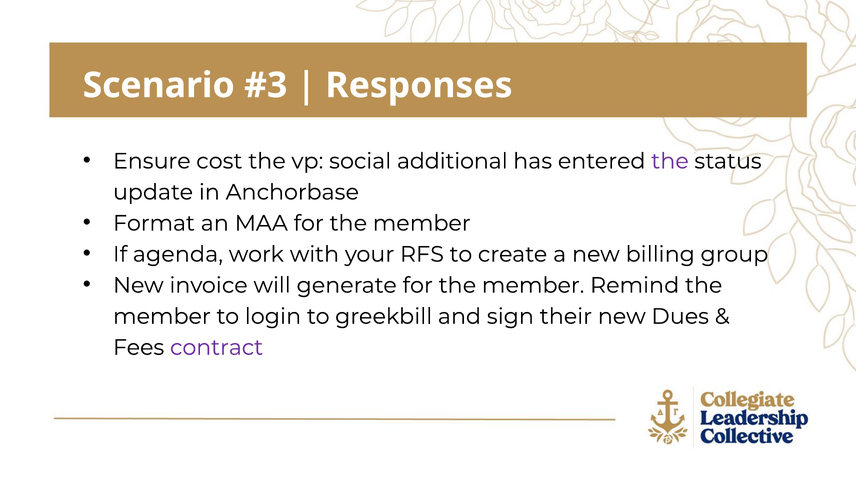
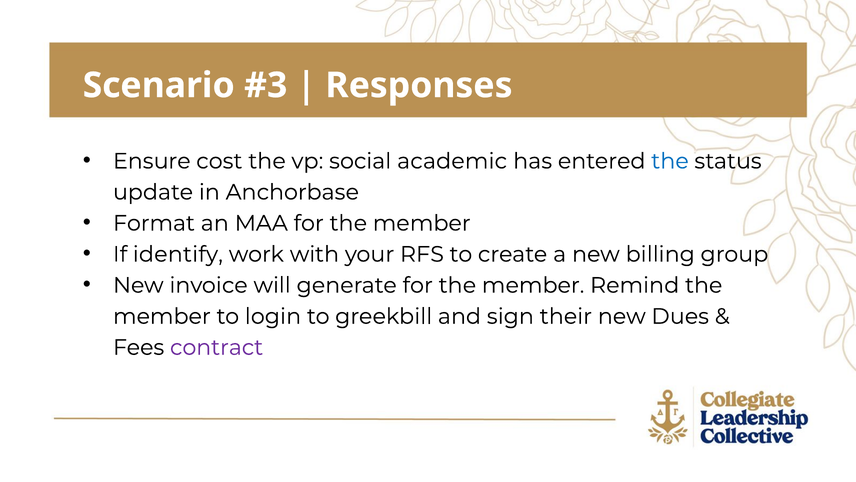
additional: additional -> academic
the at (670, 161) colour: purple -> blue
agenda: agenda -> identify
